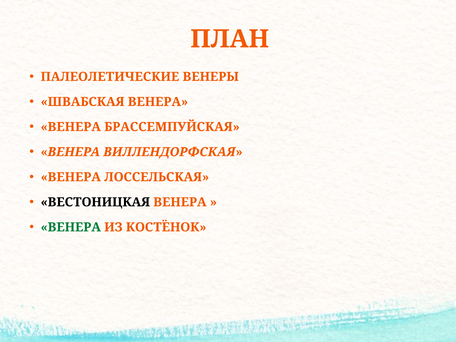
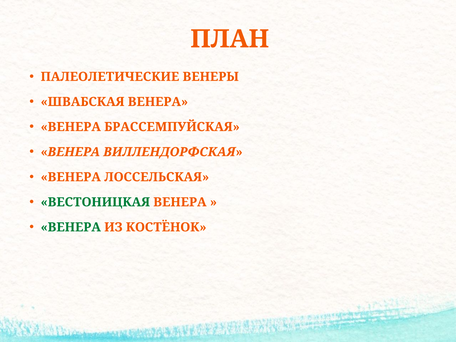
ВЕСТОНИЦКАЯ colour: black -> green
